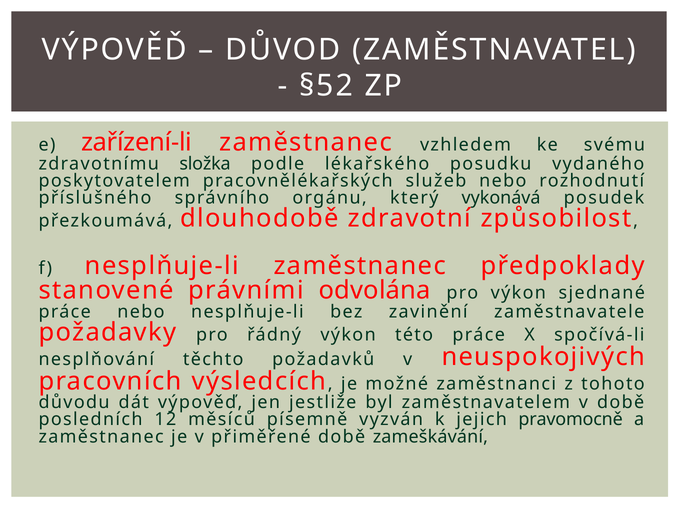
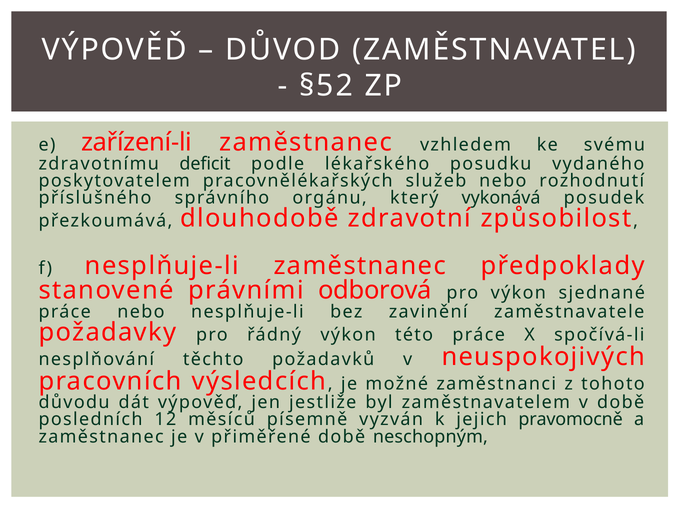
složka: složka -> deficit
odvolána: odvolána -> odborová
zameškávání: zameškávání -> neschopným
